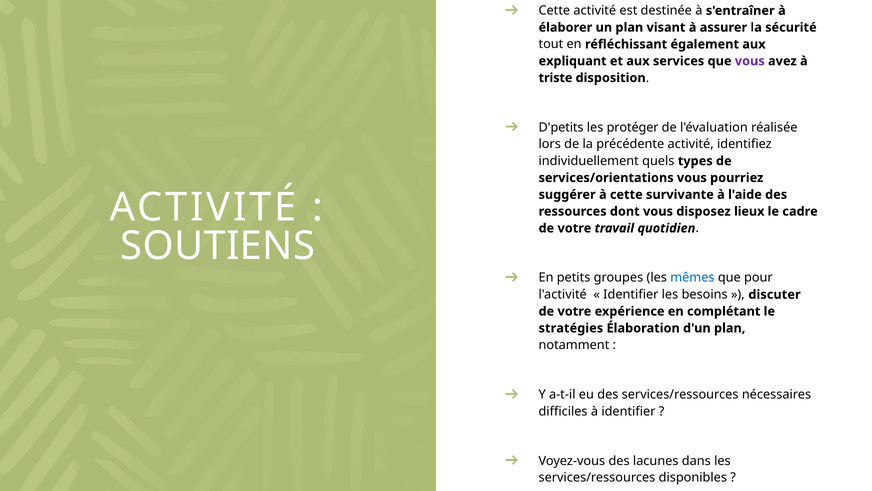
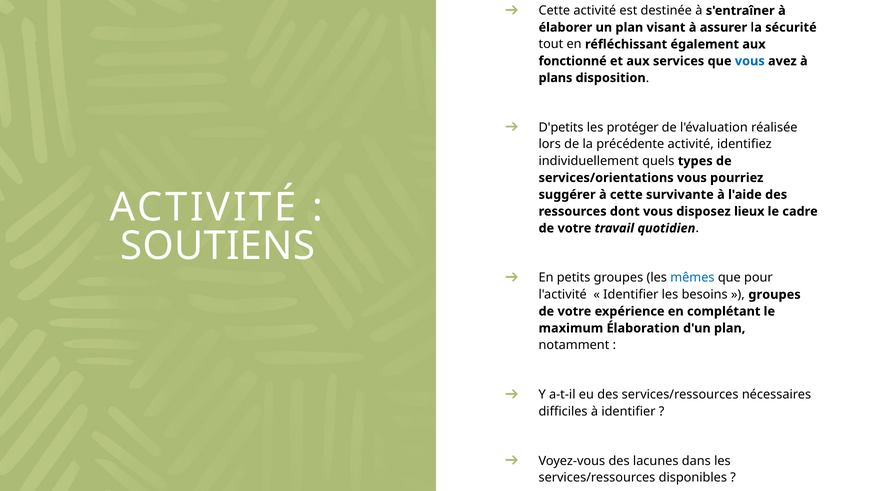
expliquant: expliquant -> fonctionné
vous at (750, 61) colour: purple -> blue
triste: triste -> plans
discuter at (775, 294): discuter -> groupes
stratégies: stratégies -> maximum
